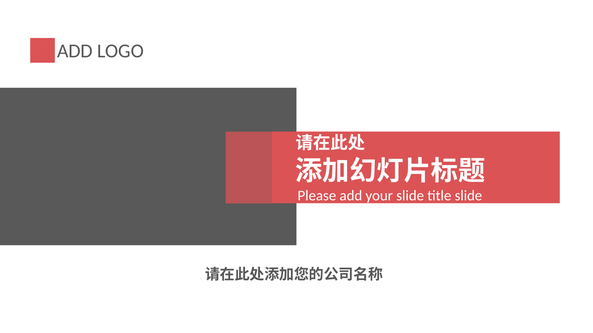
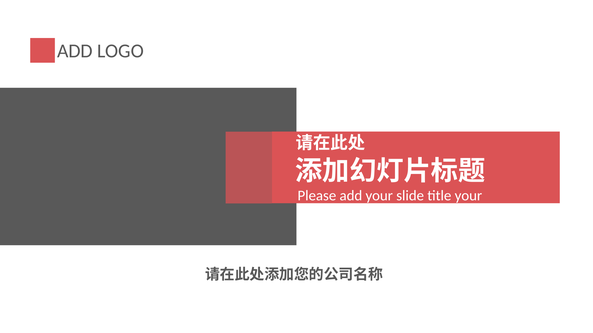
title slide: slide -> your
